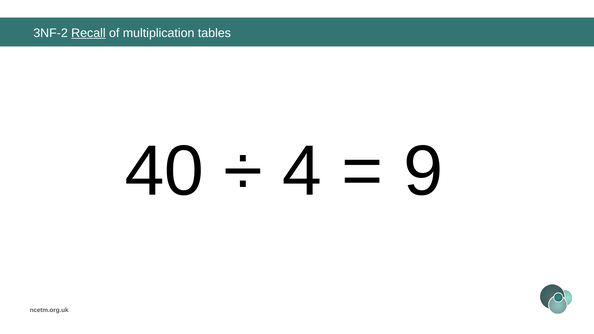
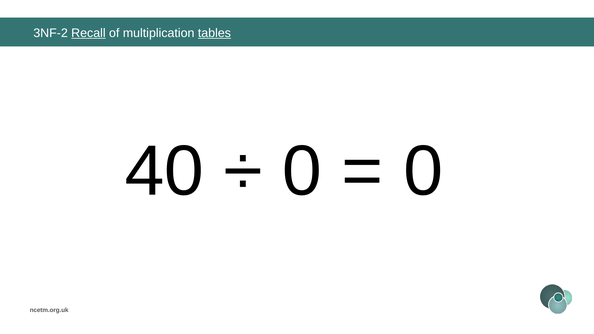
tables underline: none -> present
4 at (302, 171): 4 -> 0
9 at (423, 171): 9 -> 0
